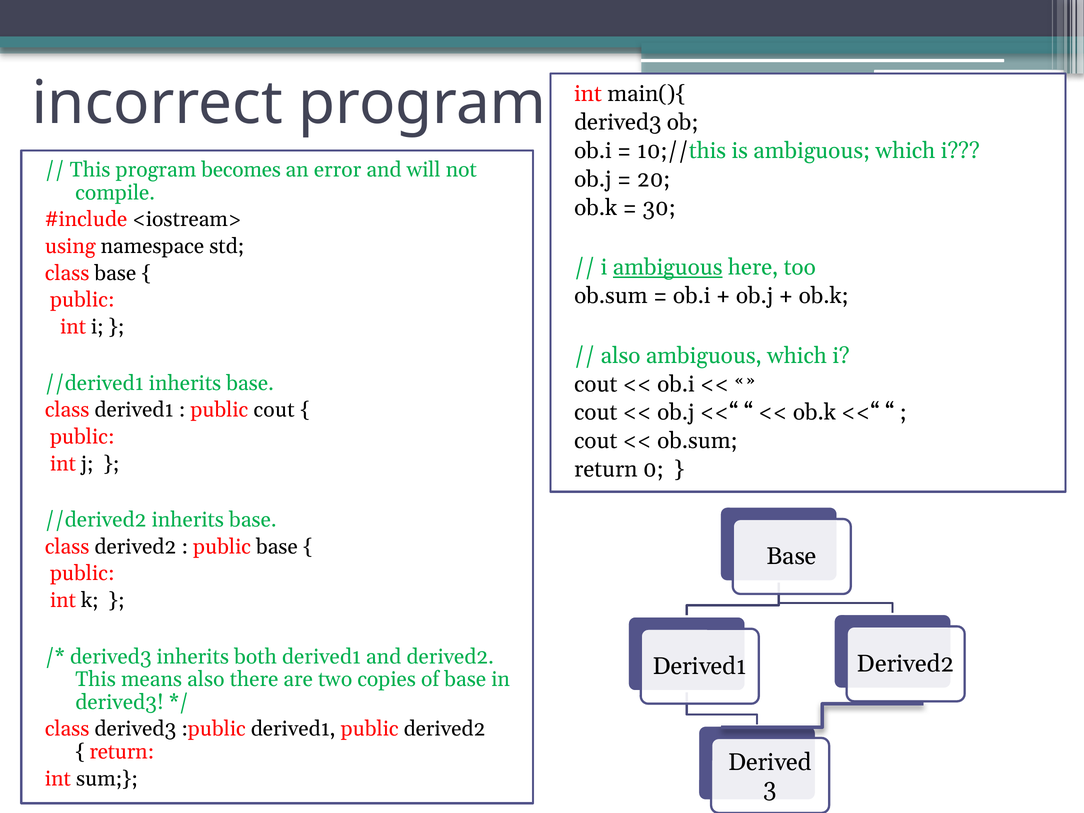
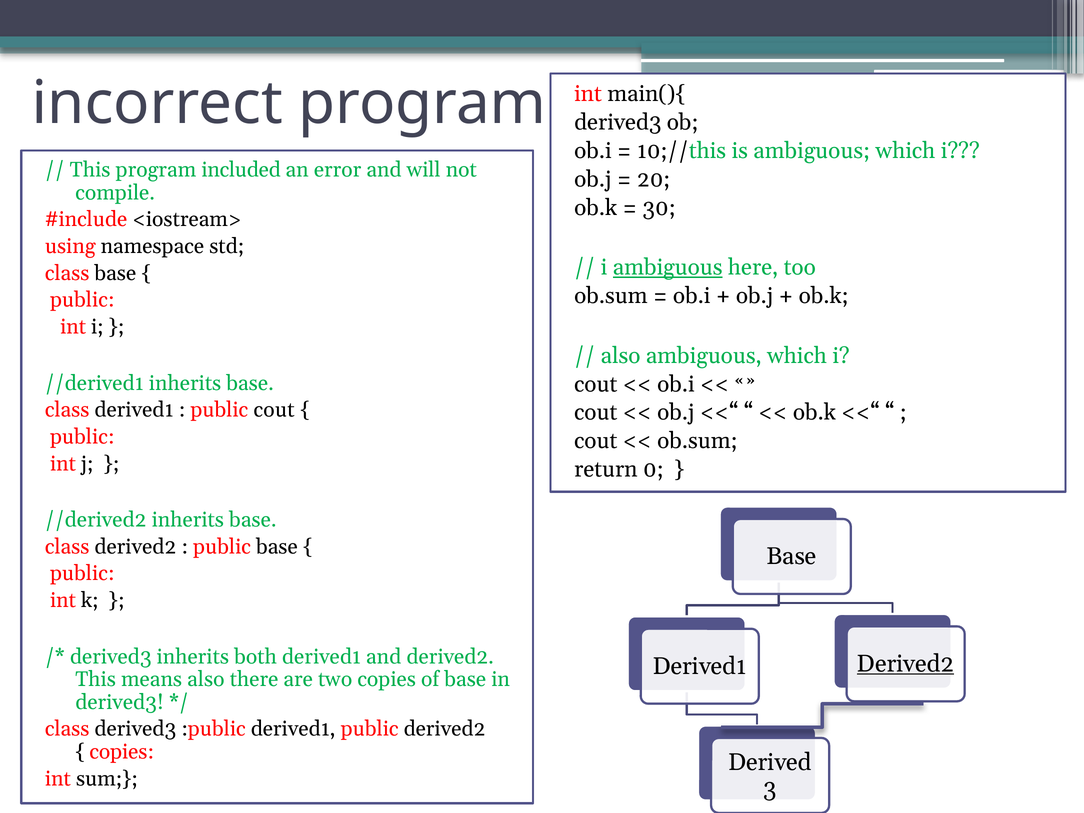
becomes: becomes -> included
Derived2 at (906, 664) underline: none -> present
return at (122, 752): return -> copies
